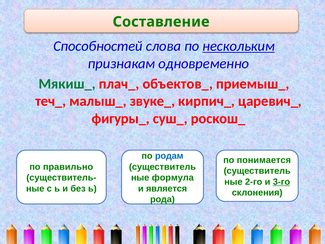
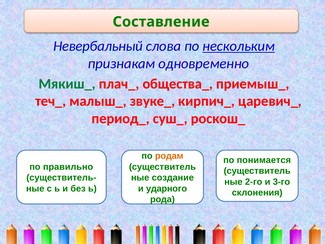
Способностей: Способностей -> Невербальный
объектов_: объектов_ -> общества_
фигуры_: фигуры_ -> период_
родам colour: blue -> orange
формула: формула -> создание
3-го underline: present -> none
является: является -> ударного
